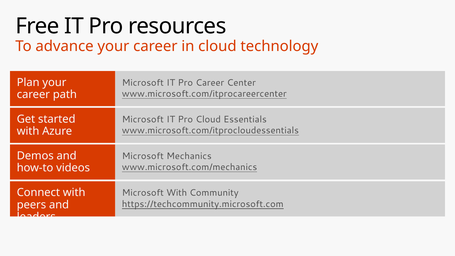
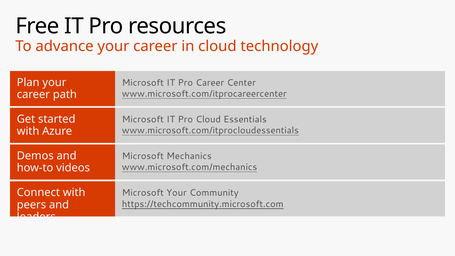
Microsoft With: With -> Your
